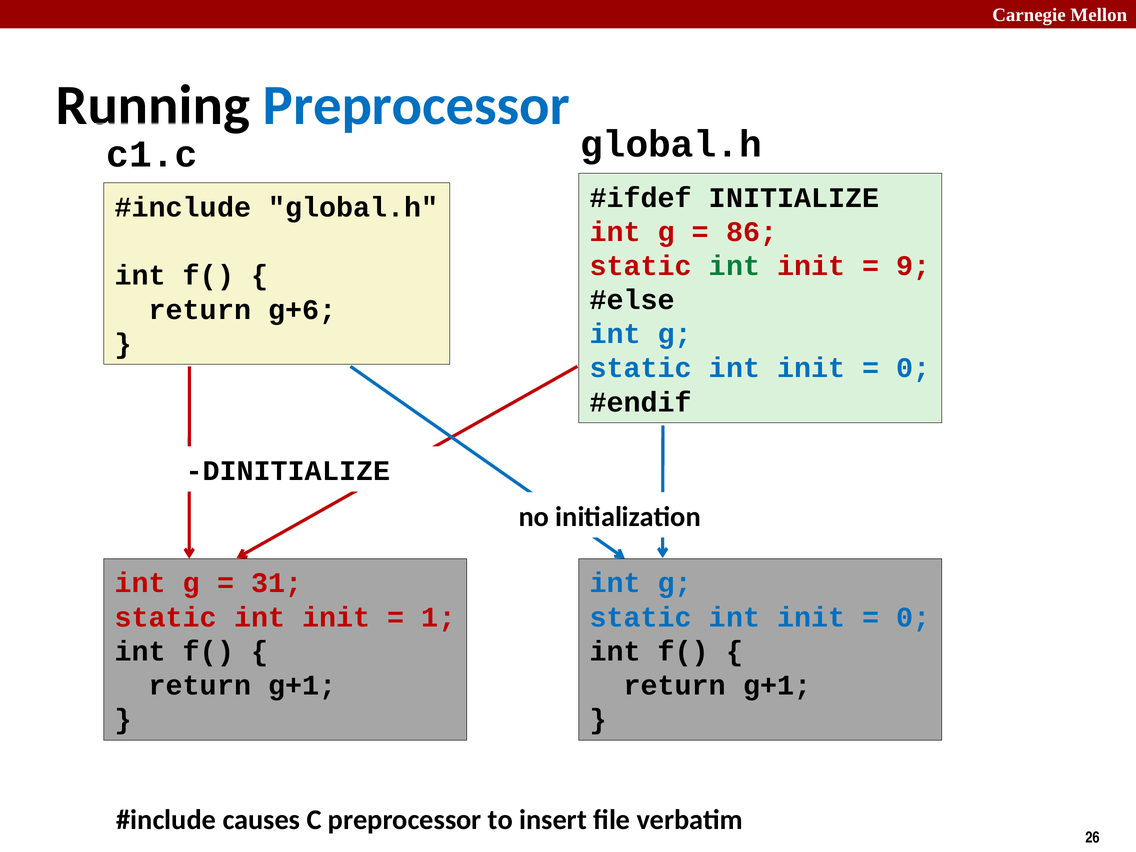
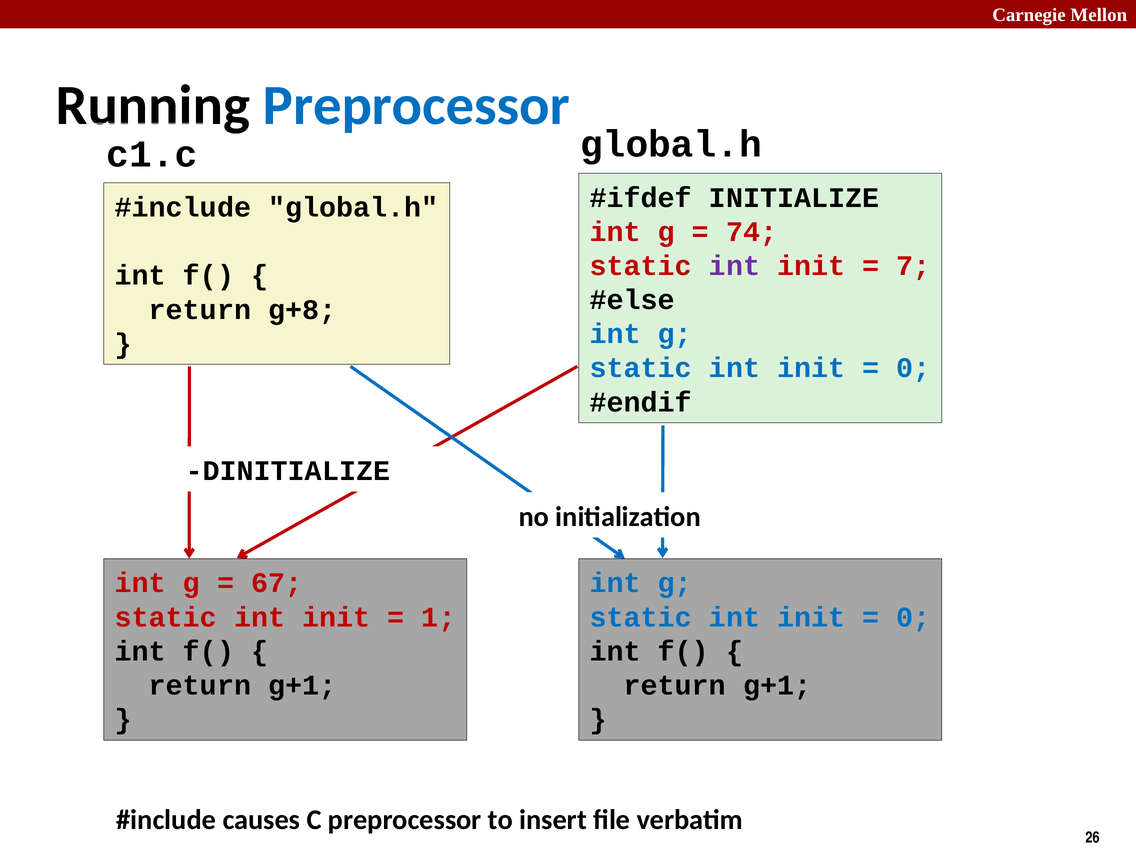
86: 86 -> 74
int at (735, 266) colour: green -> purple
9: 9 -> 7
g+6: g+6 -> g+8
31: 31 -> 67
